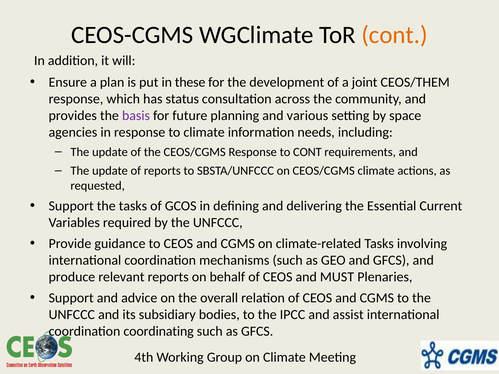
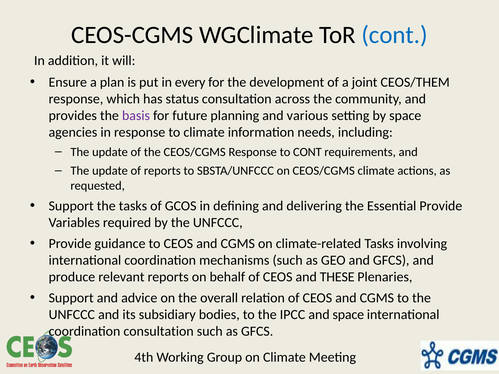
cont at (394, 35) colour: orange -> blue
these: these -> every
Essential Current: Current -> Provide
MUST: MUST -> THESE
and assist: assist -> space
coordination coordinating: coordinating -> consultation
